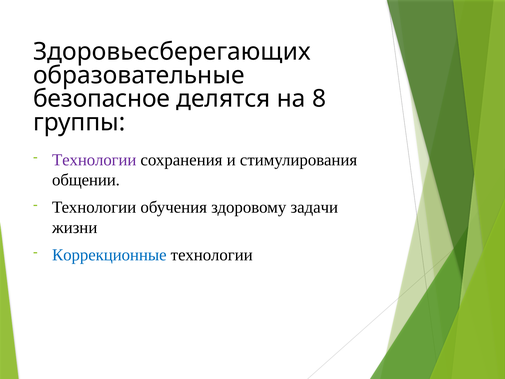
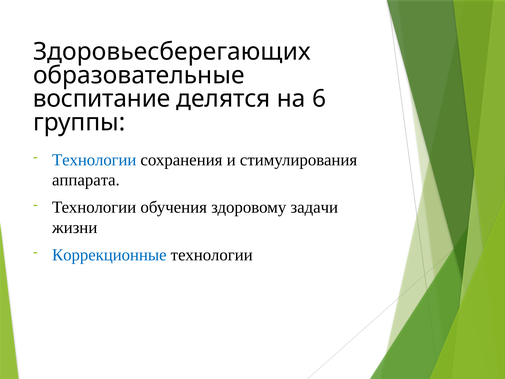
безопасное: безопасное -> воспитание
8: 8 -> 6
Технологии at (94, 160) colour: purple -> blue
общении: общении -> аппарата
